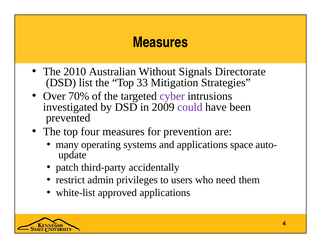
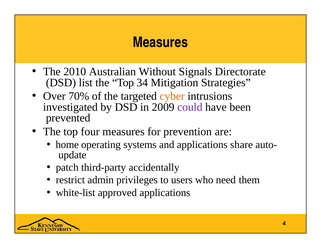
33: 33 -> 34
cyber colour: purple -> orange
many: many -> home
space: space -> share
